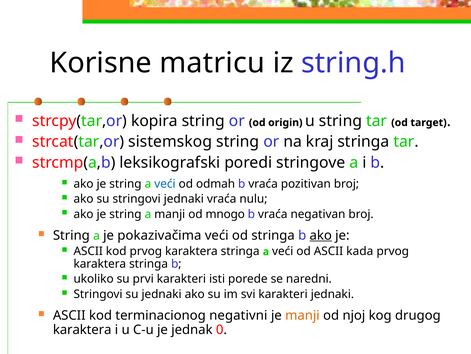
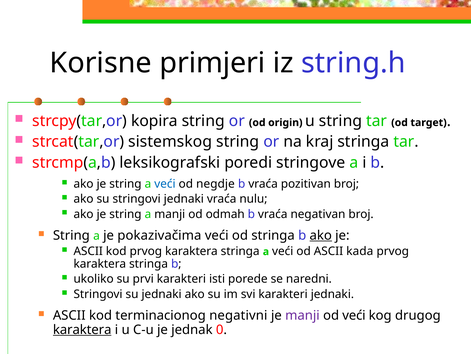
matricu: matricu -> primjeri
odmah: odmah -> negdje
mnogo: mnogo -> odmah
manji at (302, 315) colour: orange -> purple
od njoj: njoj -> veći
karaktera at (82, 329) underline: none -> present
